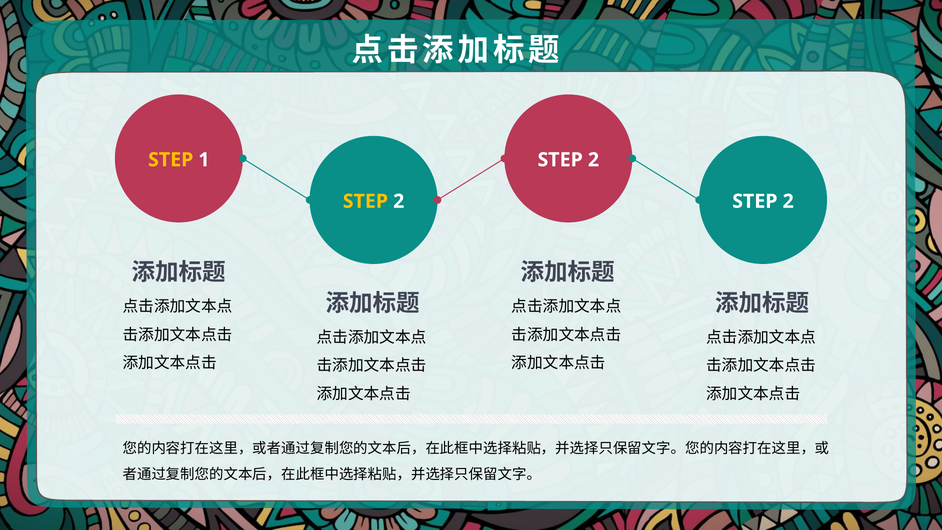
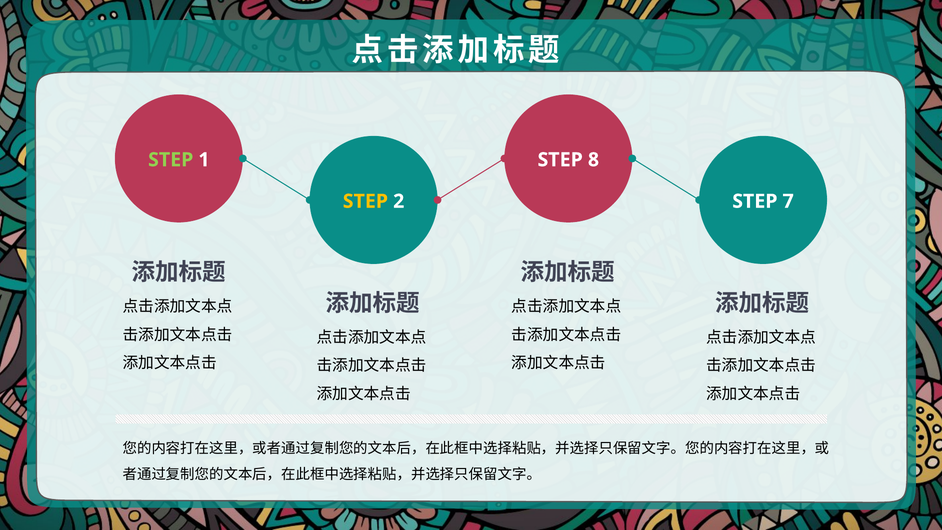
STEP at (171, 160) colour: yellow -> light green
2 at (593, 160): 2 -> 8
2 at (788, 201): 2 -> 7
